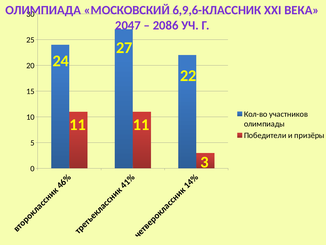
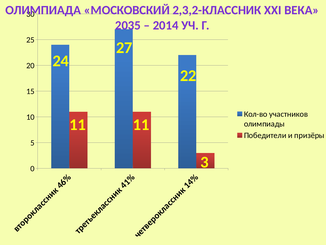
6,9,6-КЛАССНИК: 6,9,6-КЛАССНИК -> 2,3,2-КЛАССНИК
2047: 2047 -> 2035
2086: 2086 -> 2014
